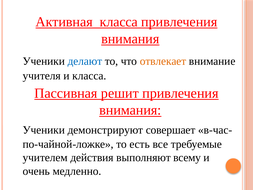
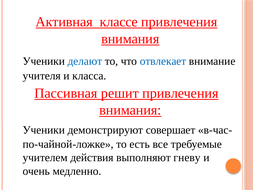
Активная класса: класса -> классе
отвлекает colour: orange -> blue
всему: всему -> гневу
